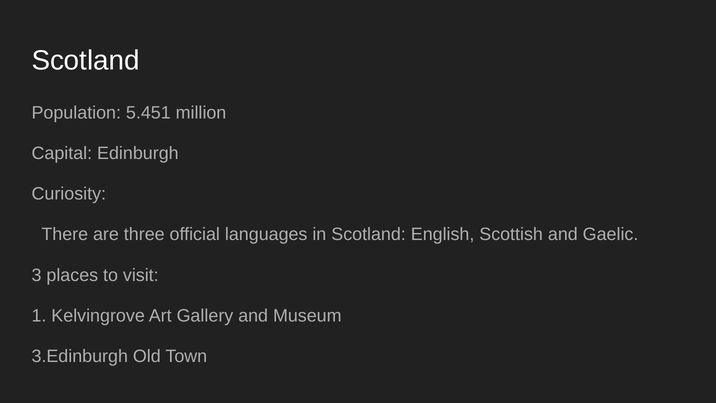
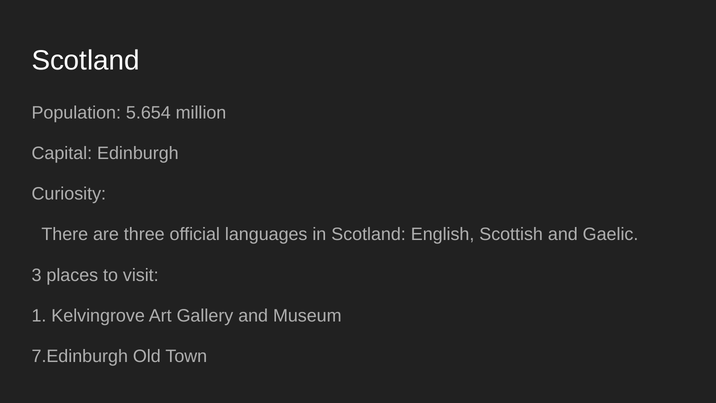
5.451: 5.451 -> 5.654
3.Edinburgh: 3.Edinburgh -> 7.Edinburgh
